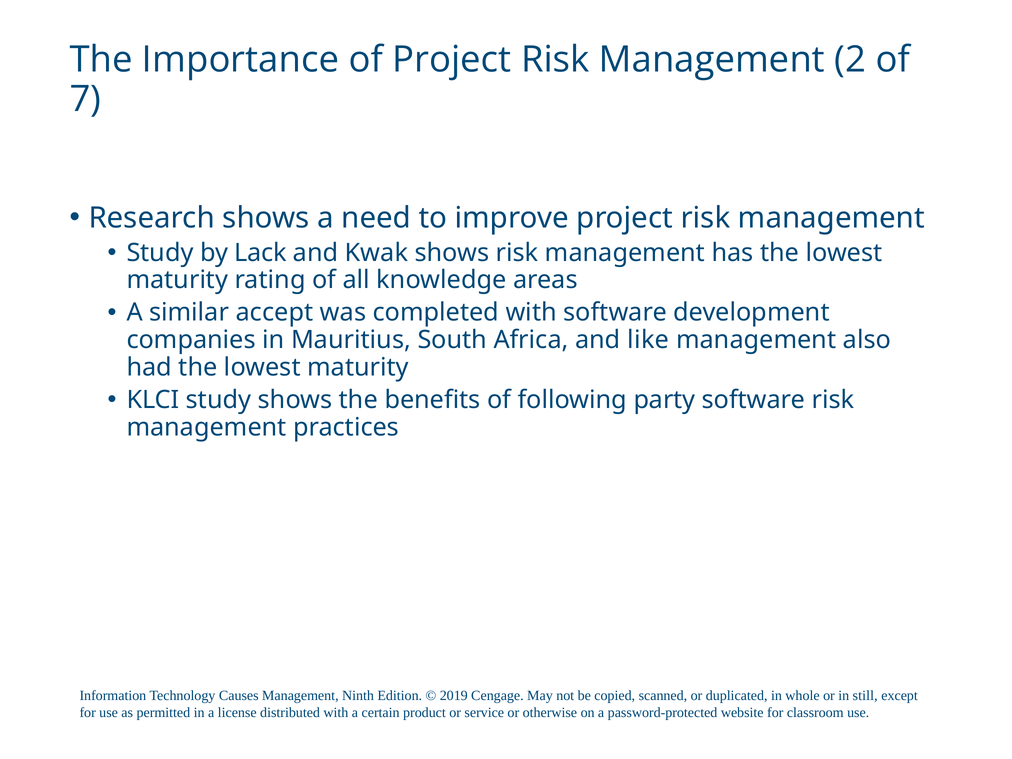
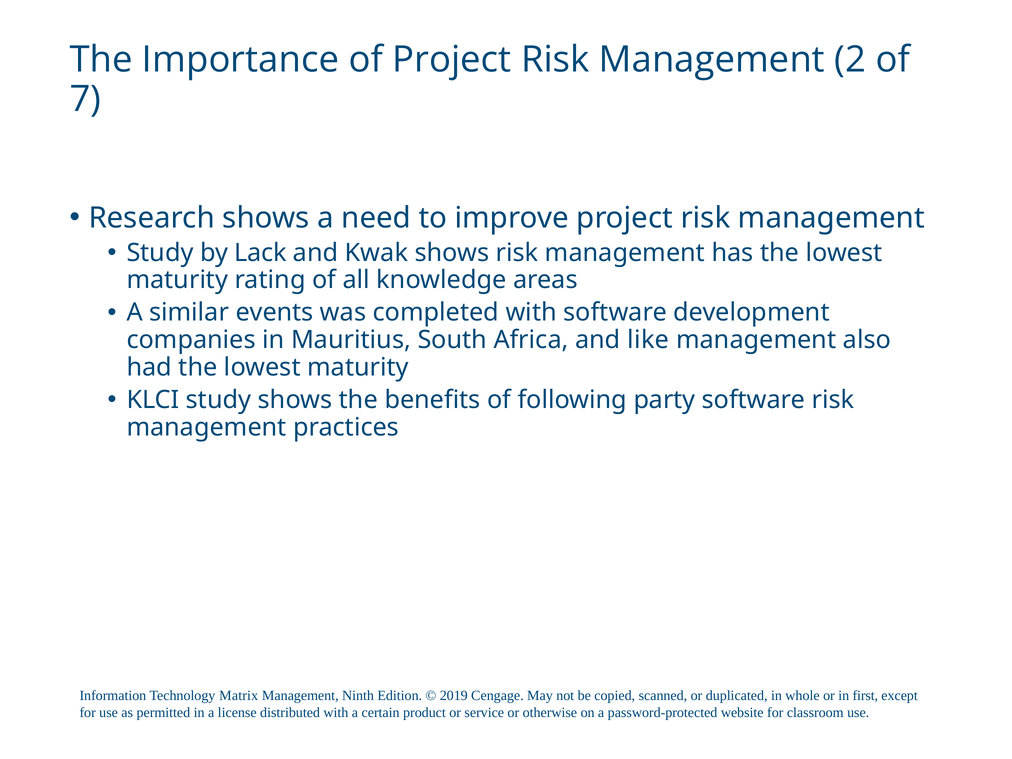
accept: accept -> events
Causes: Causes -> Matrix
still: still -> first
